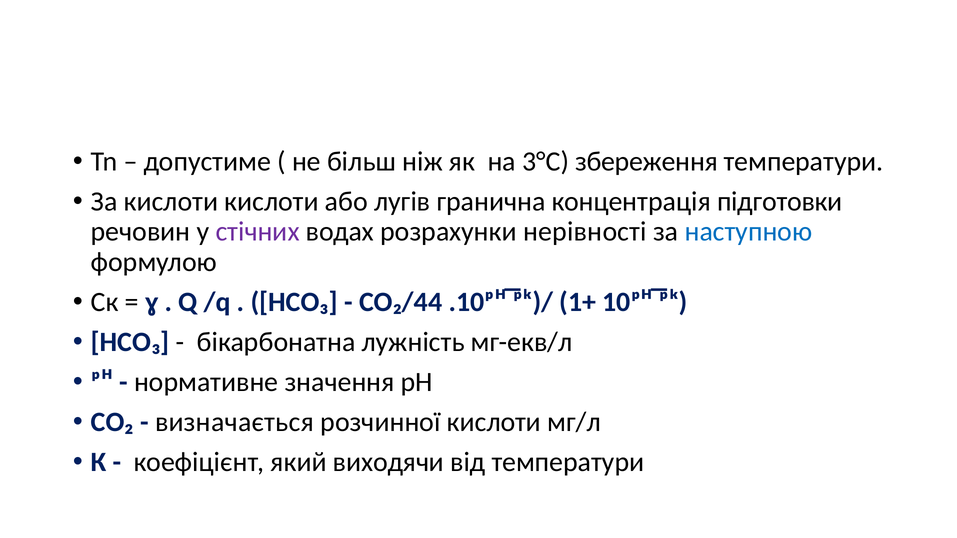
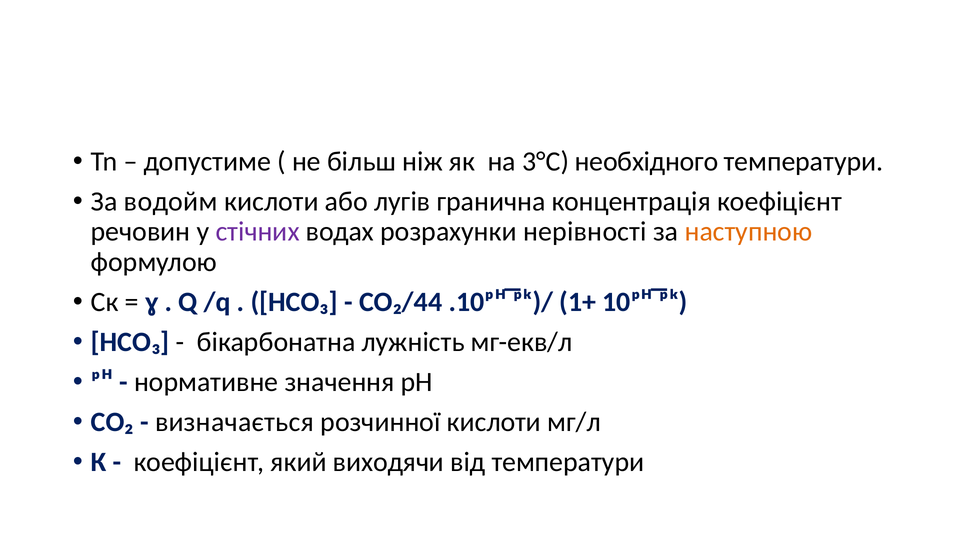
збереження: збереження -> необхідного
За кислоти: кислоти -> водойм
концентрація підготовки: підготовки -> коефіцієнт
наступною colour: blue -> orange
